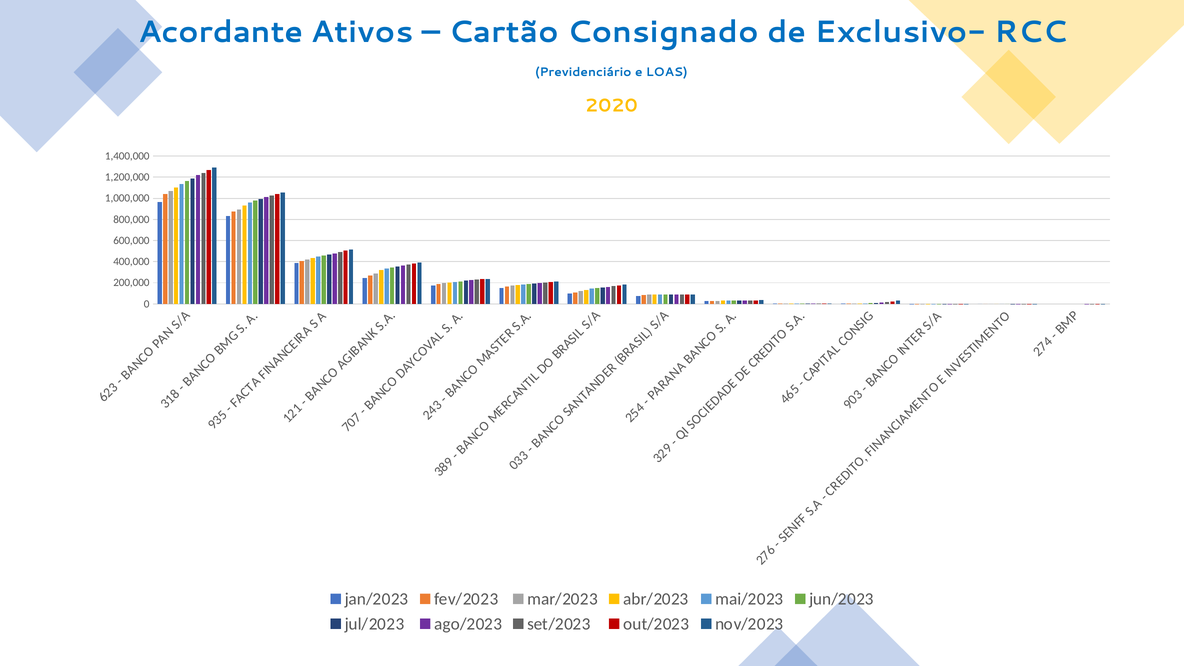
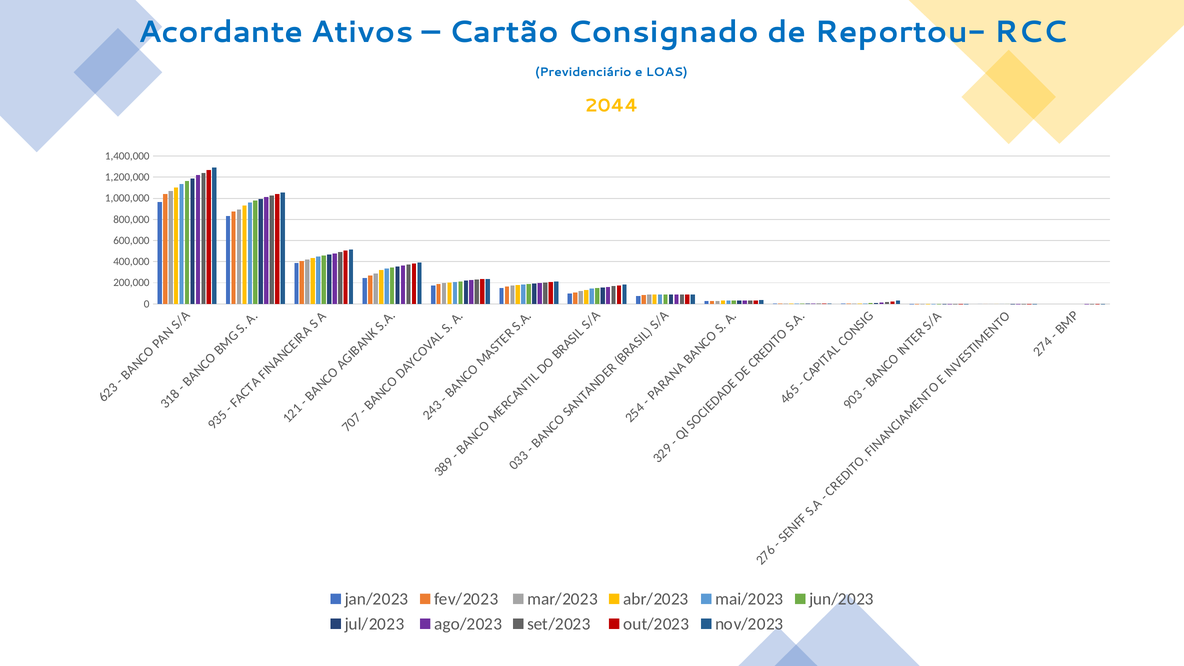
Exclusivo-: Exclusivo- -> Reportou-
2020: 2020 -> 2044
